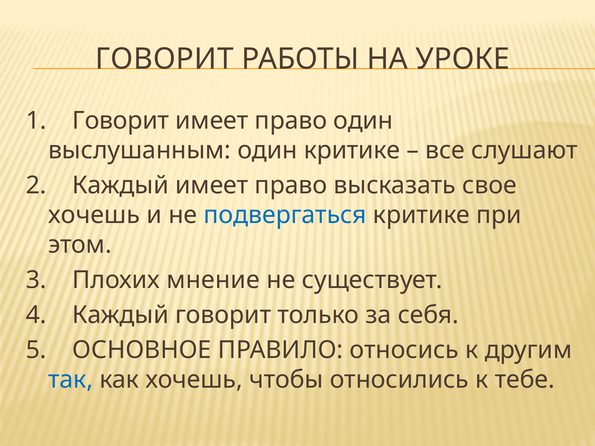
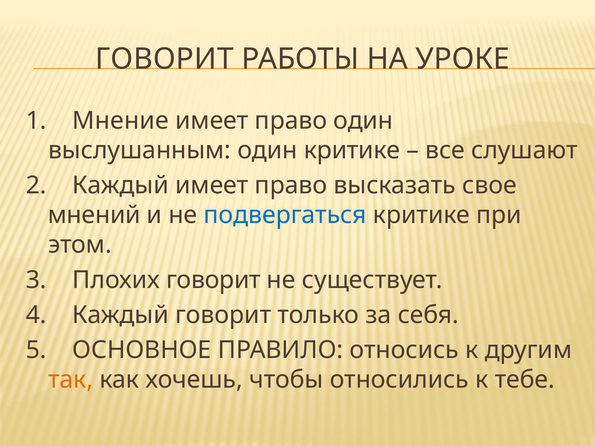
1 Говорит: Говорит -> Мнение
хочешь at (94, 215): хочешь -> мнений
Плохих мнение: мнение -> говорит
так colour: blue -> orange
